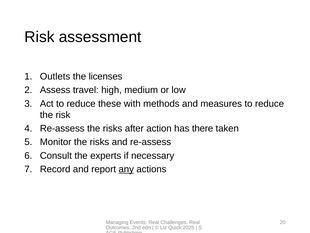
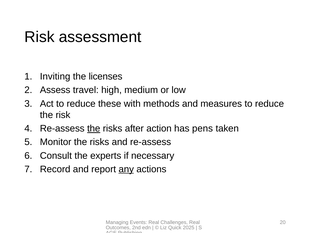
Outlets: Outlets -> Inviting
the at (94, 128) underline: none -> present
there: there -> pens
